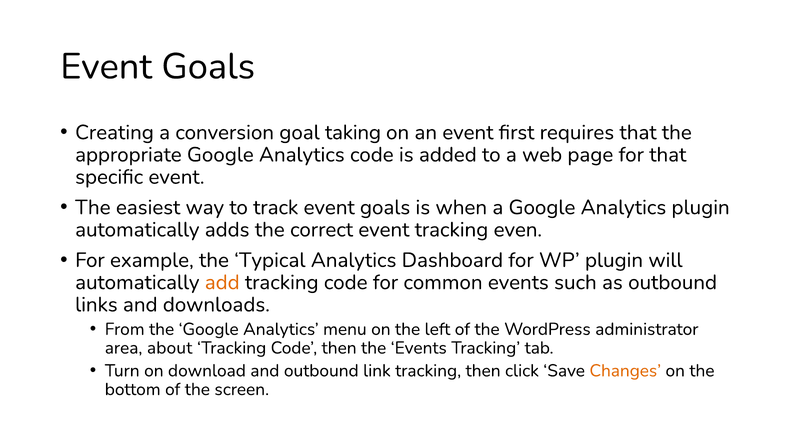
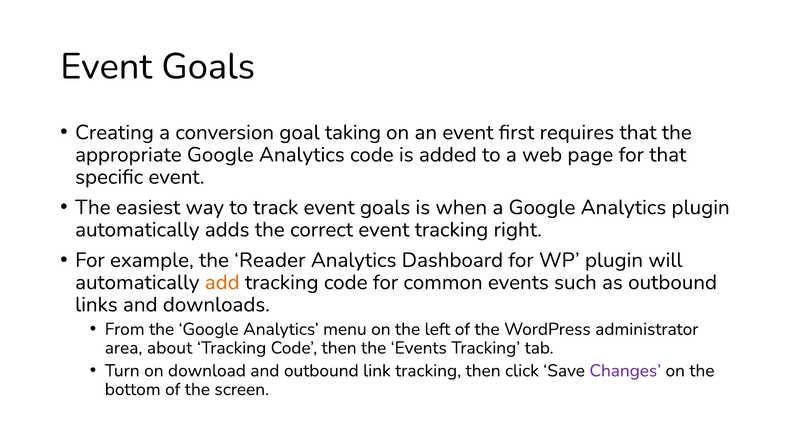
even: even -> right
Typical: Typical -> Reader
Changes colour: orange -> purple
